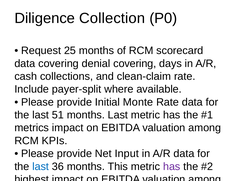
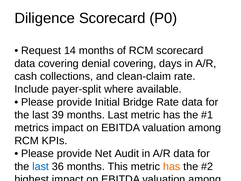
Diligence Collection: Collection -> Scorecard
25: 25 -> 14
Monte: Monte -> Bridge
51: 51 -> 39
Input: Input -> Audit
has at (172, 166) colour: purple -> orange
